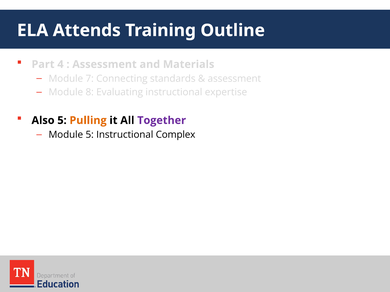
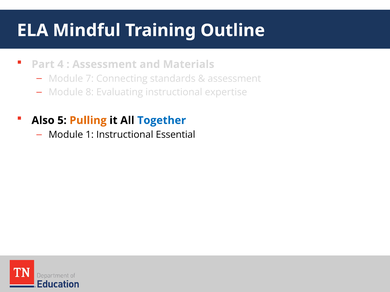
Attends: Attends -> Mindful
Together colour: purple -> blue
Module 5: 5 -> 1
Complex: Complex -> Essential
